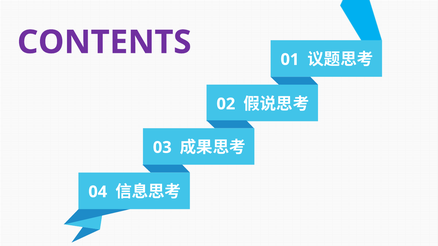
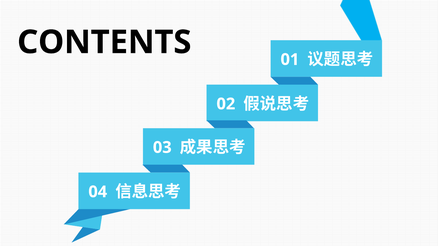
CONTENTS colour: purple -> black
